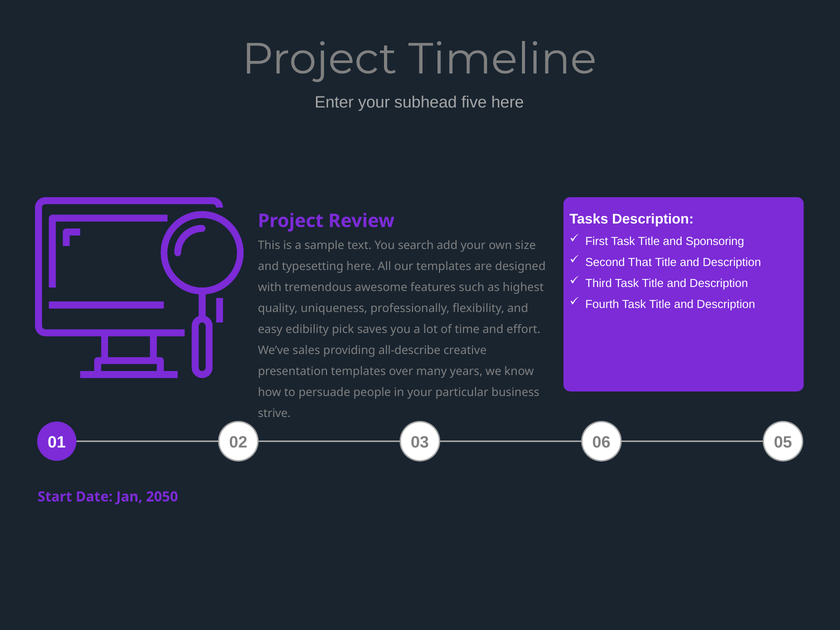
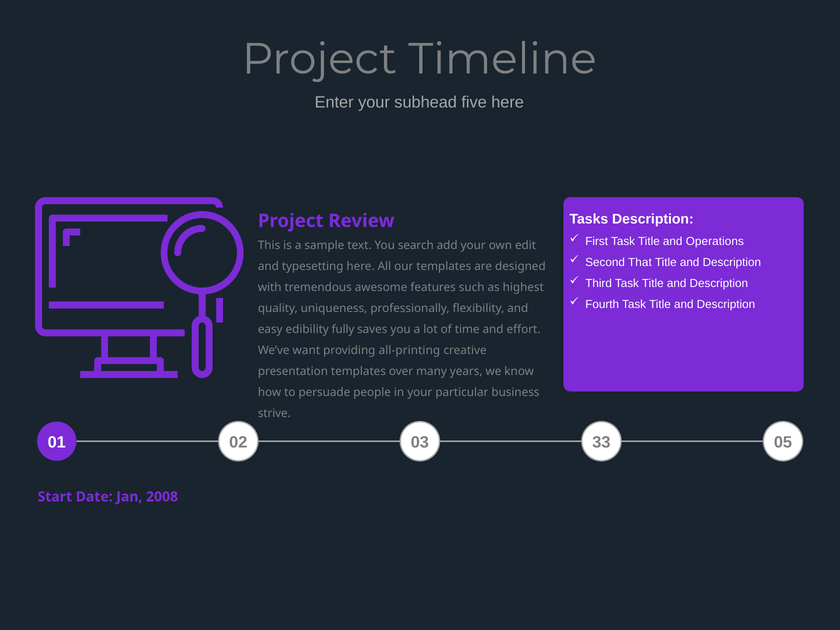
Sponsoring: Sponsoring -> Operations
size: size -> edit
pick: pick -> fully
sales: sales -> want
all-describe: all-describe -> all-printing
06: 06 -> 33
2050: 2050 -> 2008
